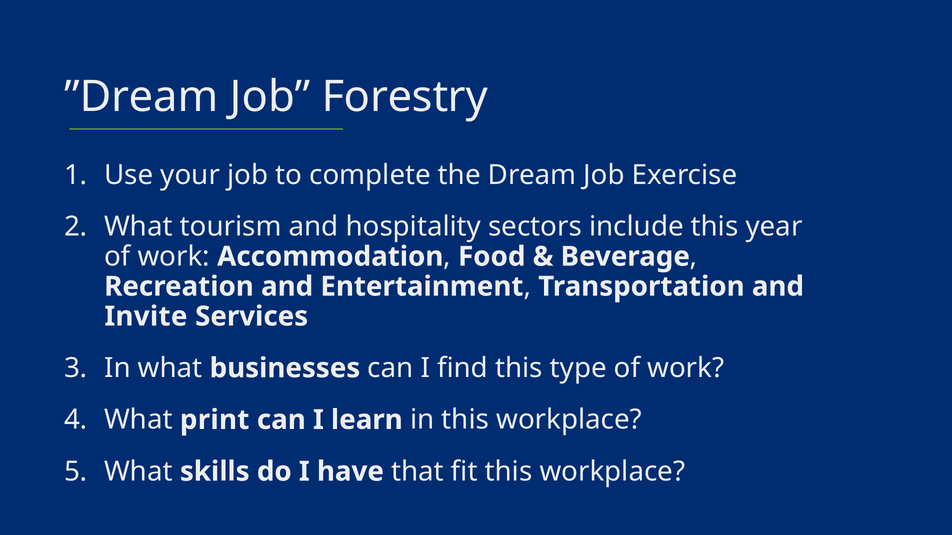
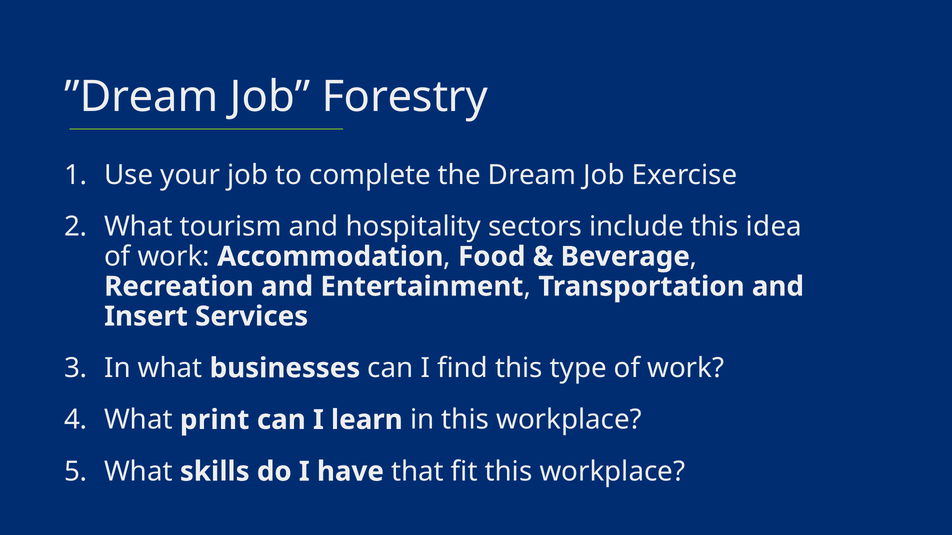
year: year -> idea
Invite: Invite -> Insert
